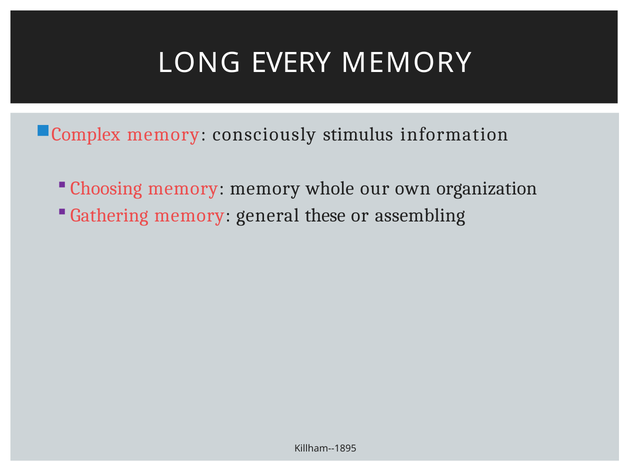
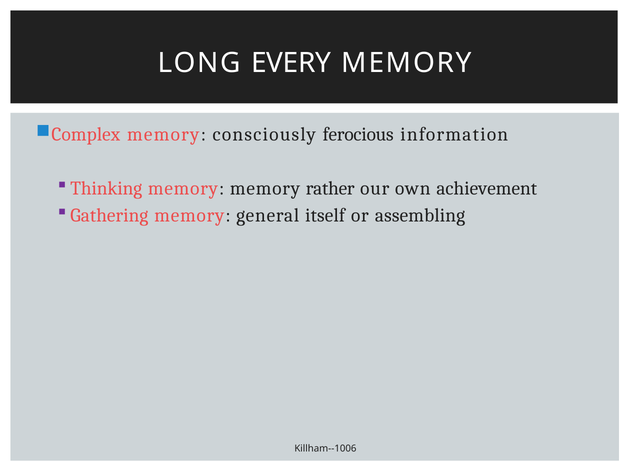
stimulus: stimulus -> ferocious
Choosing: Choosing -> Thinking
whole: whole -> rather
organization: organization -> achievement
these: these -> itself
Killham--1895: Killham--1895 -> Killham--1006
